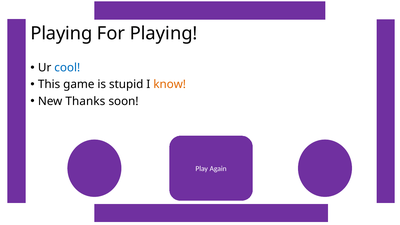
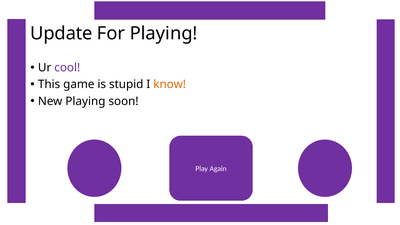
Playing at (61, 34): Playing -> Update
cool colour: blue -> purple
New Thanks: Thanks -> Playing
